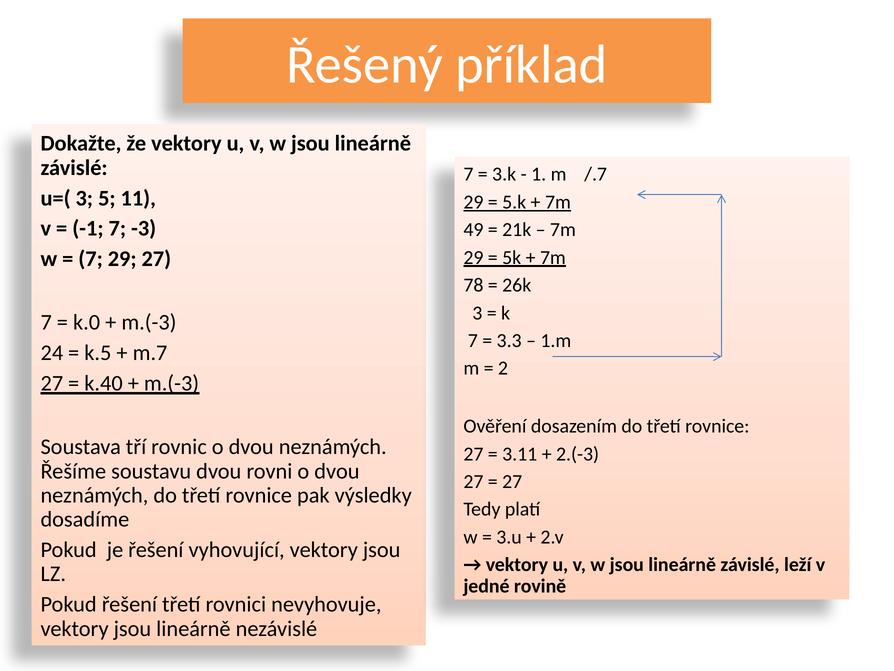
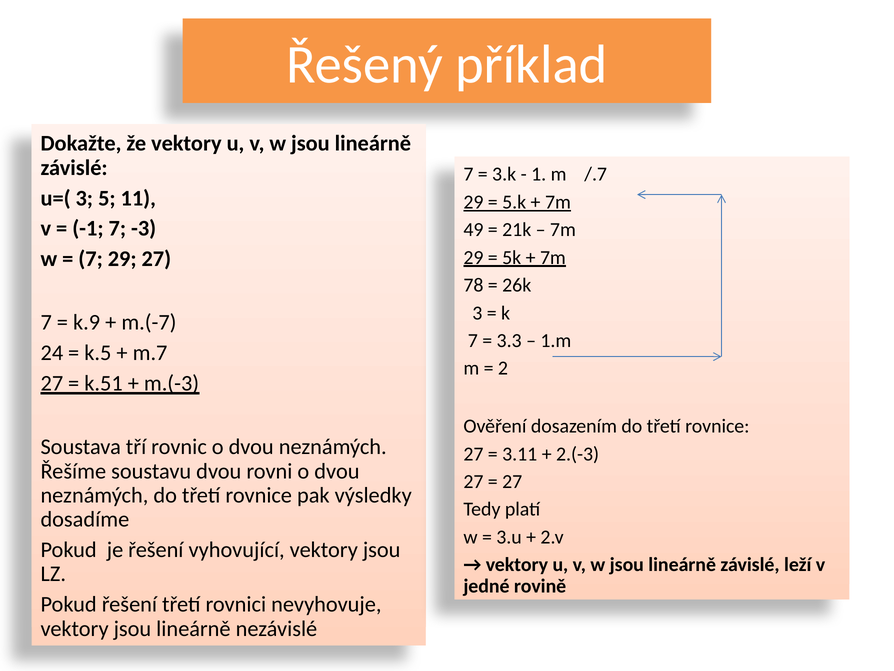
k.0: k.0 -> k.9
m.(-3 at (149, 322): m.(-3 -> m.(-7
k.40: k.40 -> k.51
